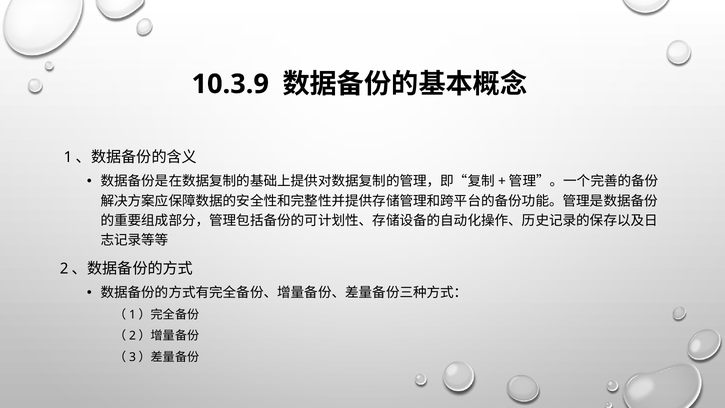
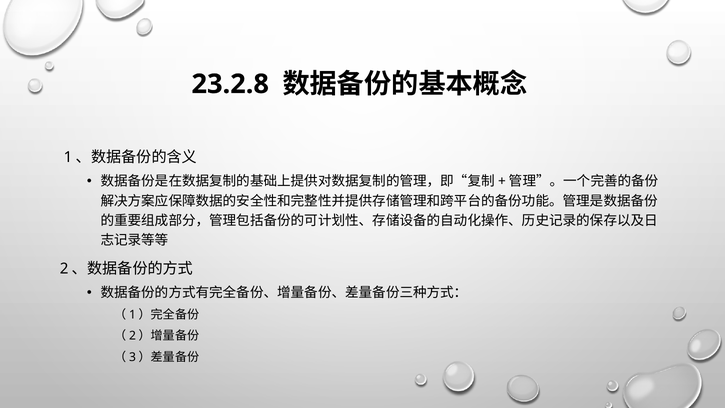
10.3.9: 10.3.9 -> 23.2.8
